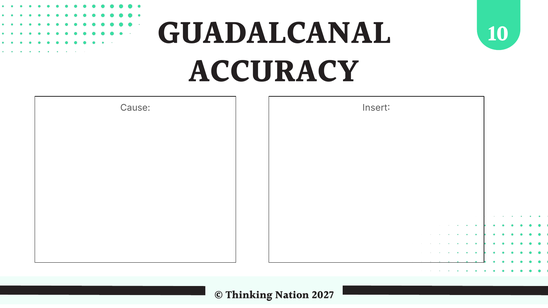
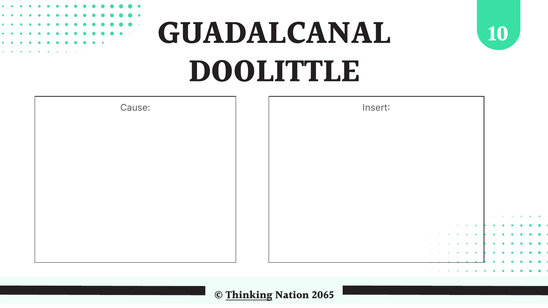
ACCURACY: ACCURACY -> DOOLITTLE
Thinking underline: none -> present
2027: 2027 -> 2065
